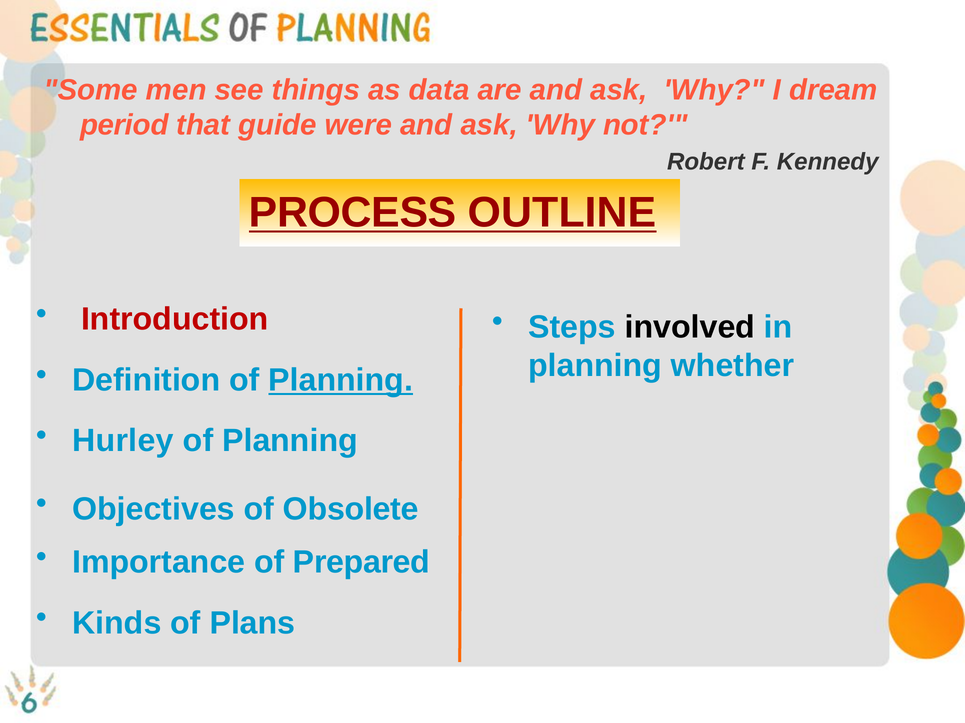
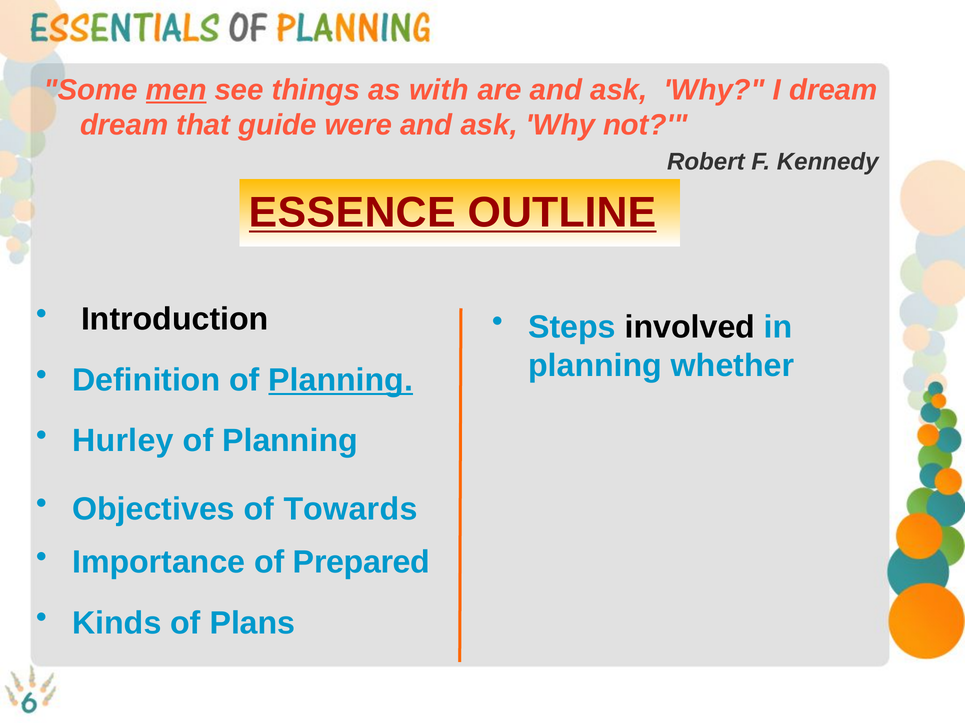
men underline: none -> present
data: data -> with
period at (124, 125): period -> dream
PROCESS: PROCESS -> ESSENCE
Introduction colour: red -> black
Obsolete: Obsolete -> Towards
